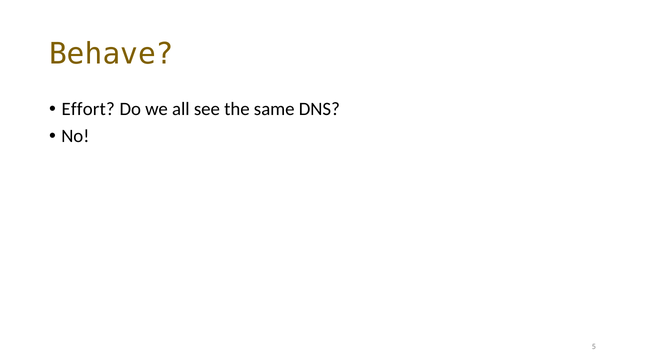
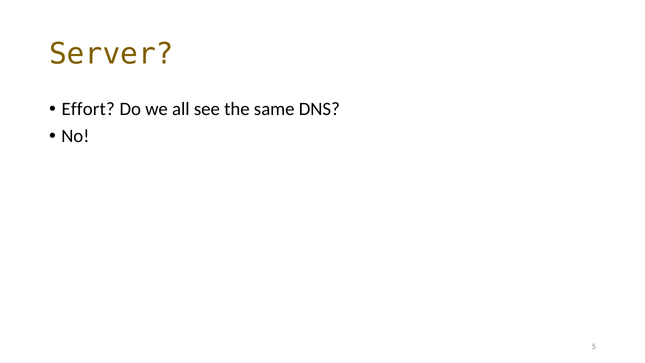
Behave: Behave -> Server
